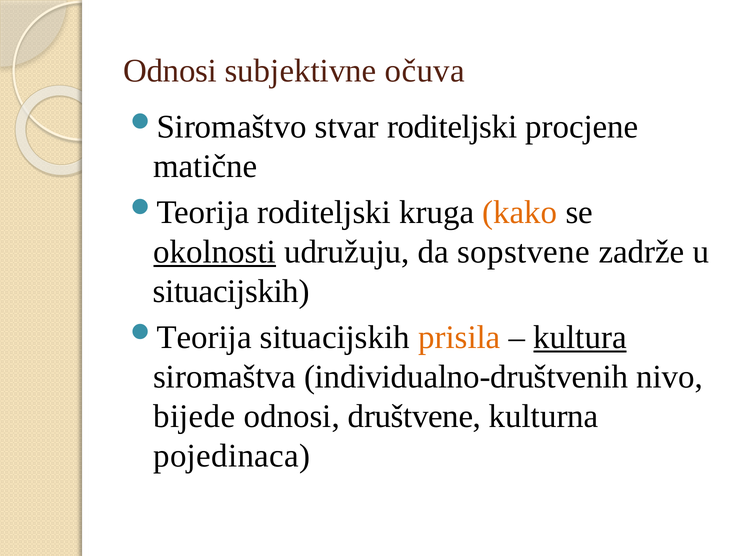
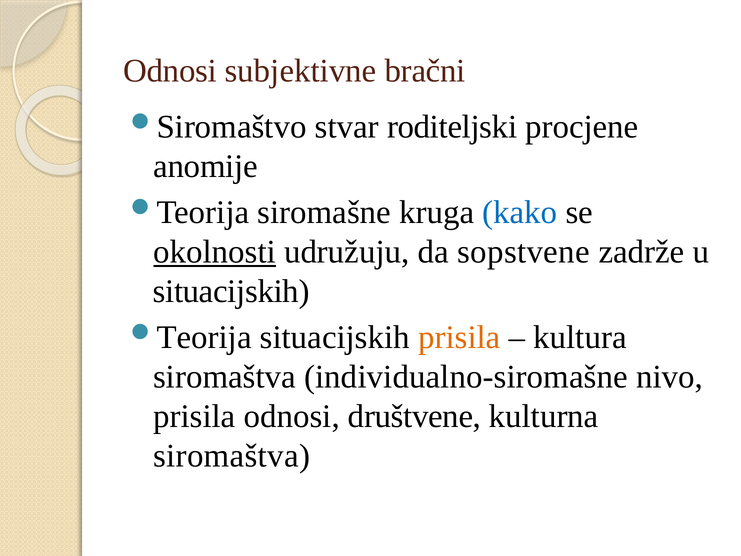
očuva: očuva -> bračni
matične: matične -> anomije
roditeljski at (324, 212): roditeljski -> siromašne
kako colour: orange -> blue
kultura underline: present -> none
individualno-društvenih: individualno-društvenih -> individualno-siromašne
bijede at (194, 416): bijede -> prisila
pojedinaca at (232, 456): pojedinaca -> siromaštva
